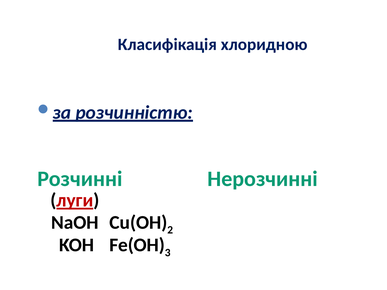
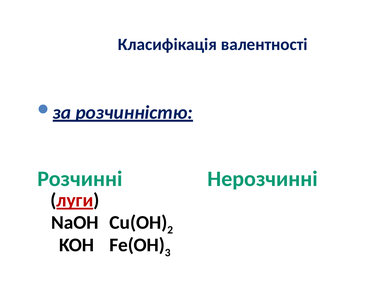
хлоридною: хлоридною -> валентності
